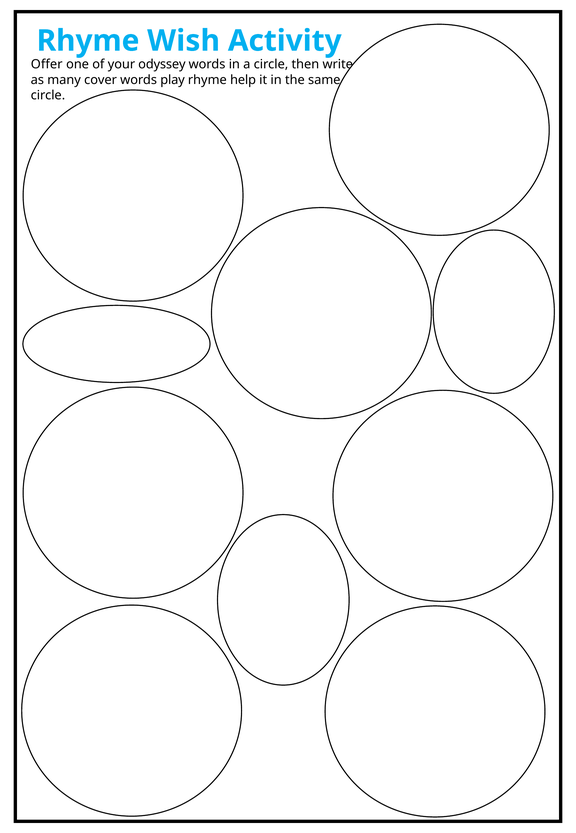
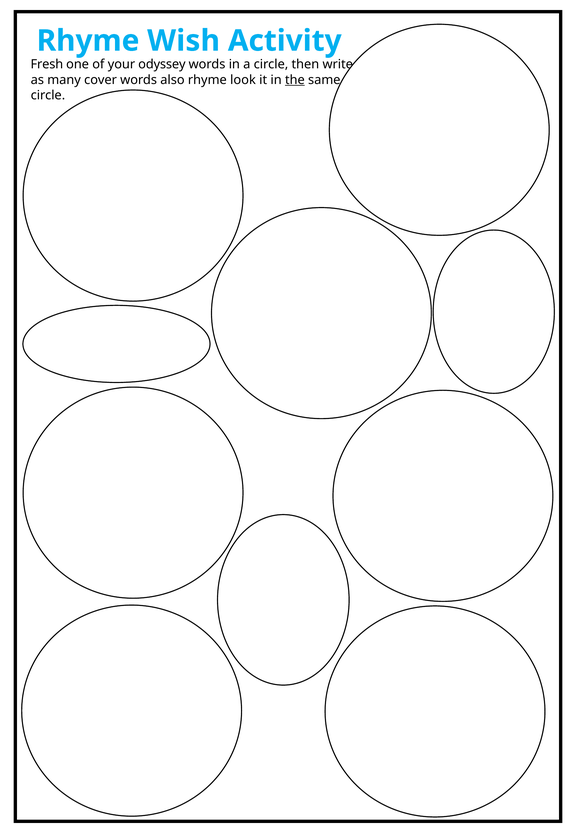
Offer: Offer -> Fresh
play: play -> also
help: help -> look
the underline: none -> present
